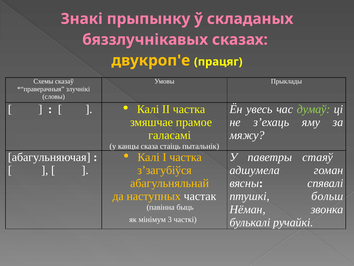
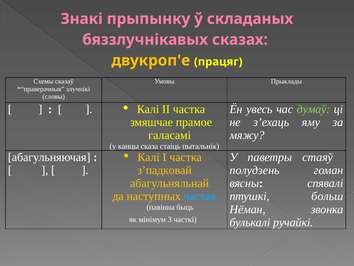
з’загубіўся: з’загубіўся -> з’падковай
адшумела: адшумела -> полудзень
частак colour: white -> light blue
